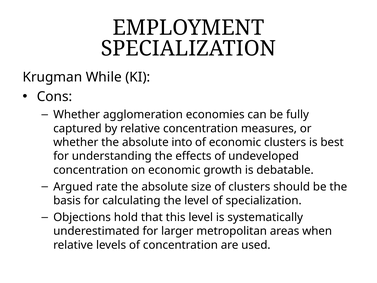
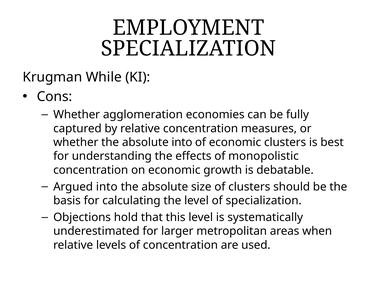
undeveloped: undeveloped -> monopolistic
Argued rate: rate -> into
